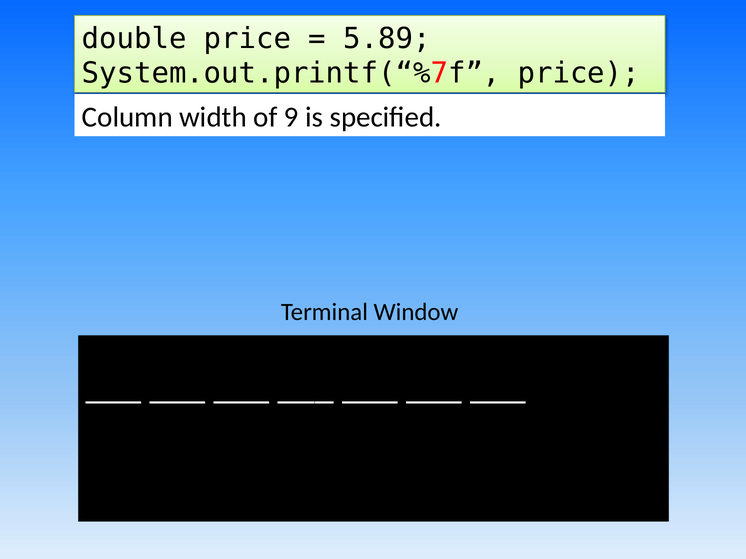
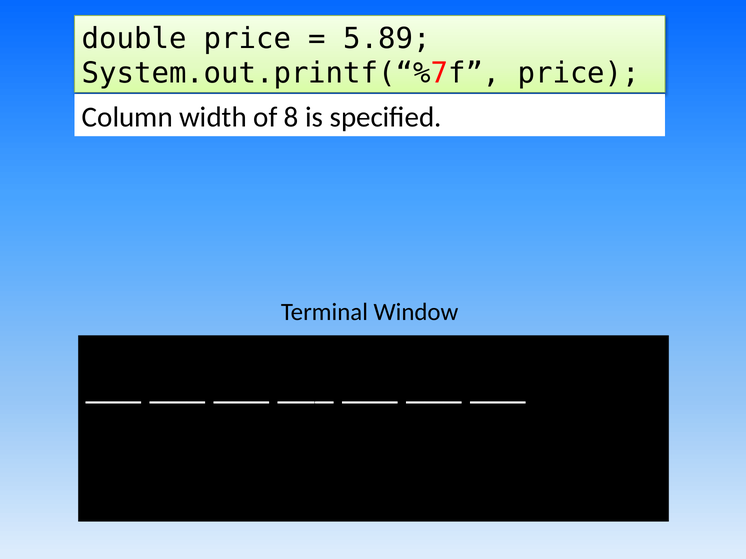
9: 9 -> 8
